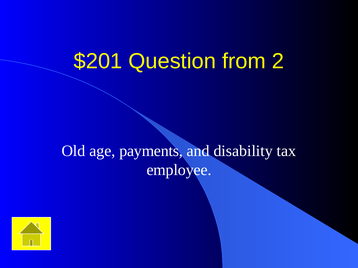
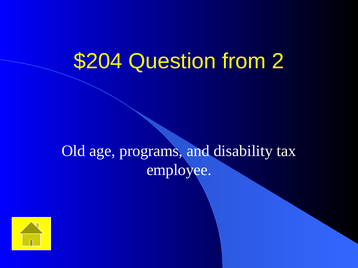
$201: $201 -> $204
payments: payments -> programs
